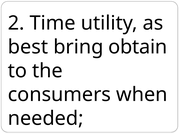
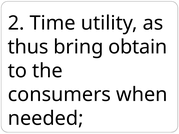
best: best -> thus
